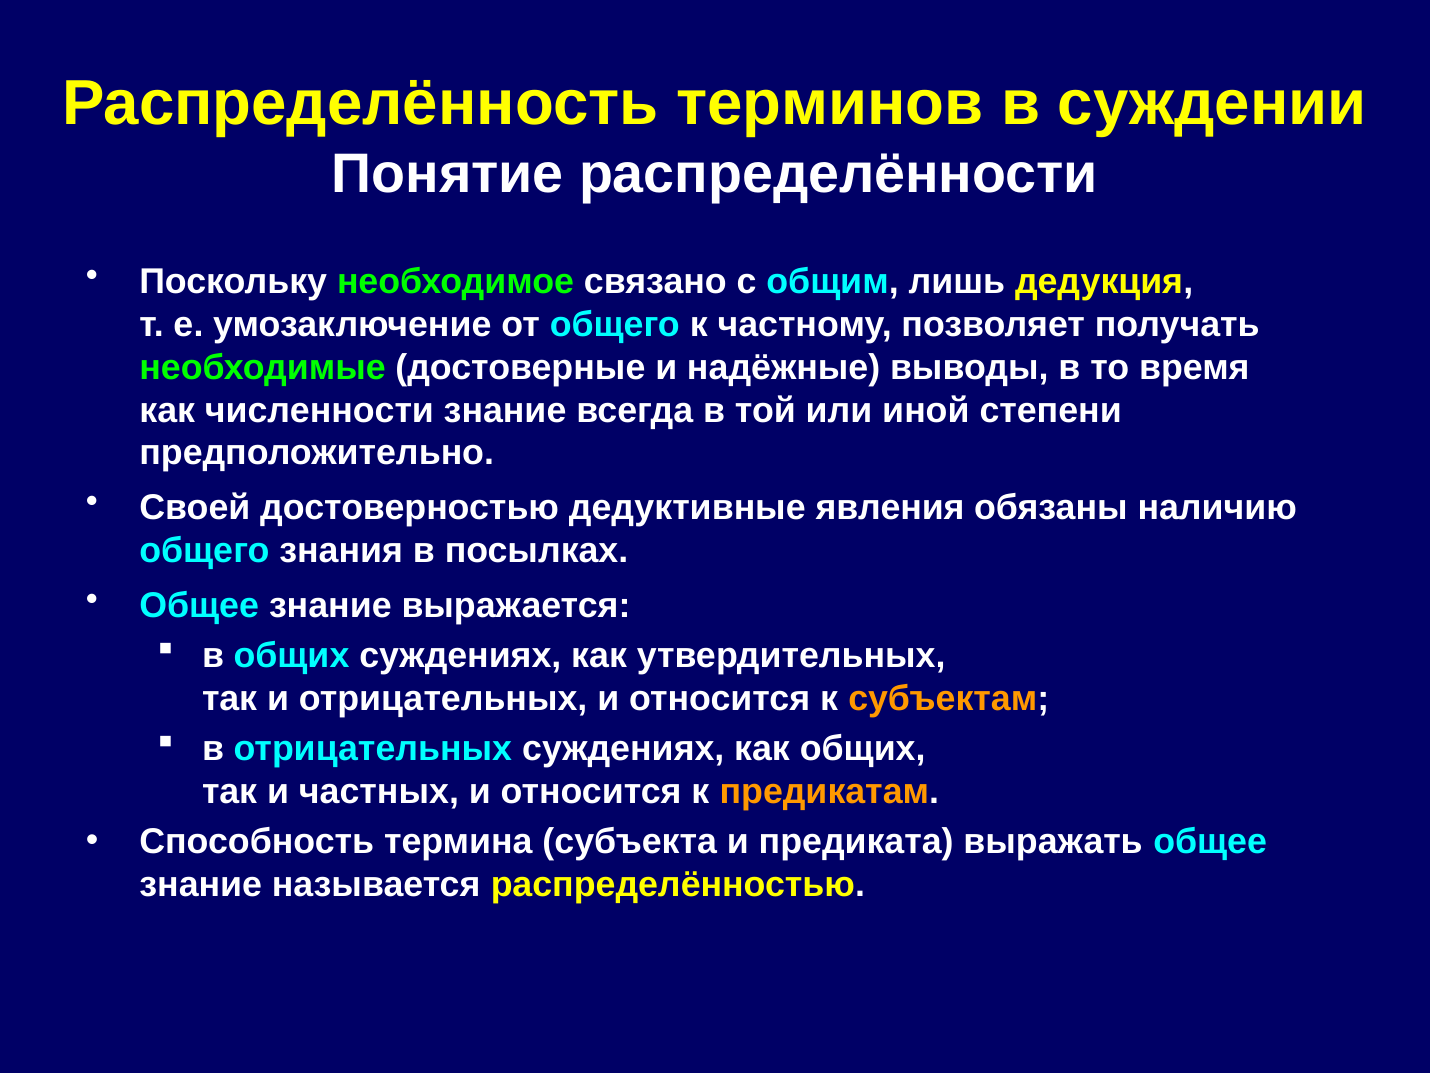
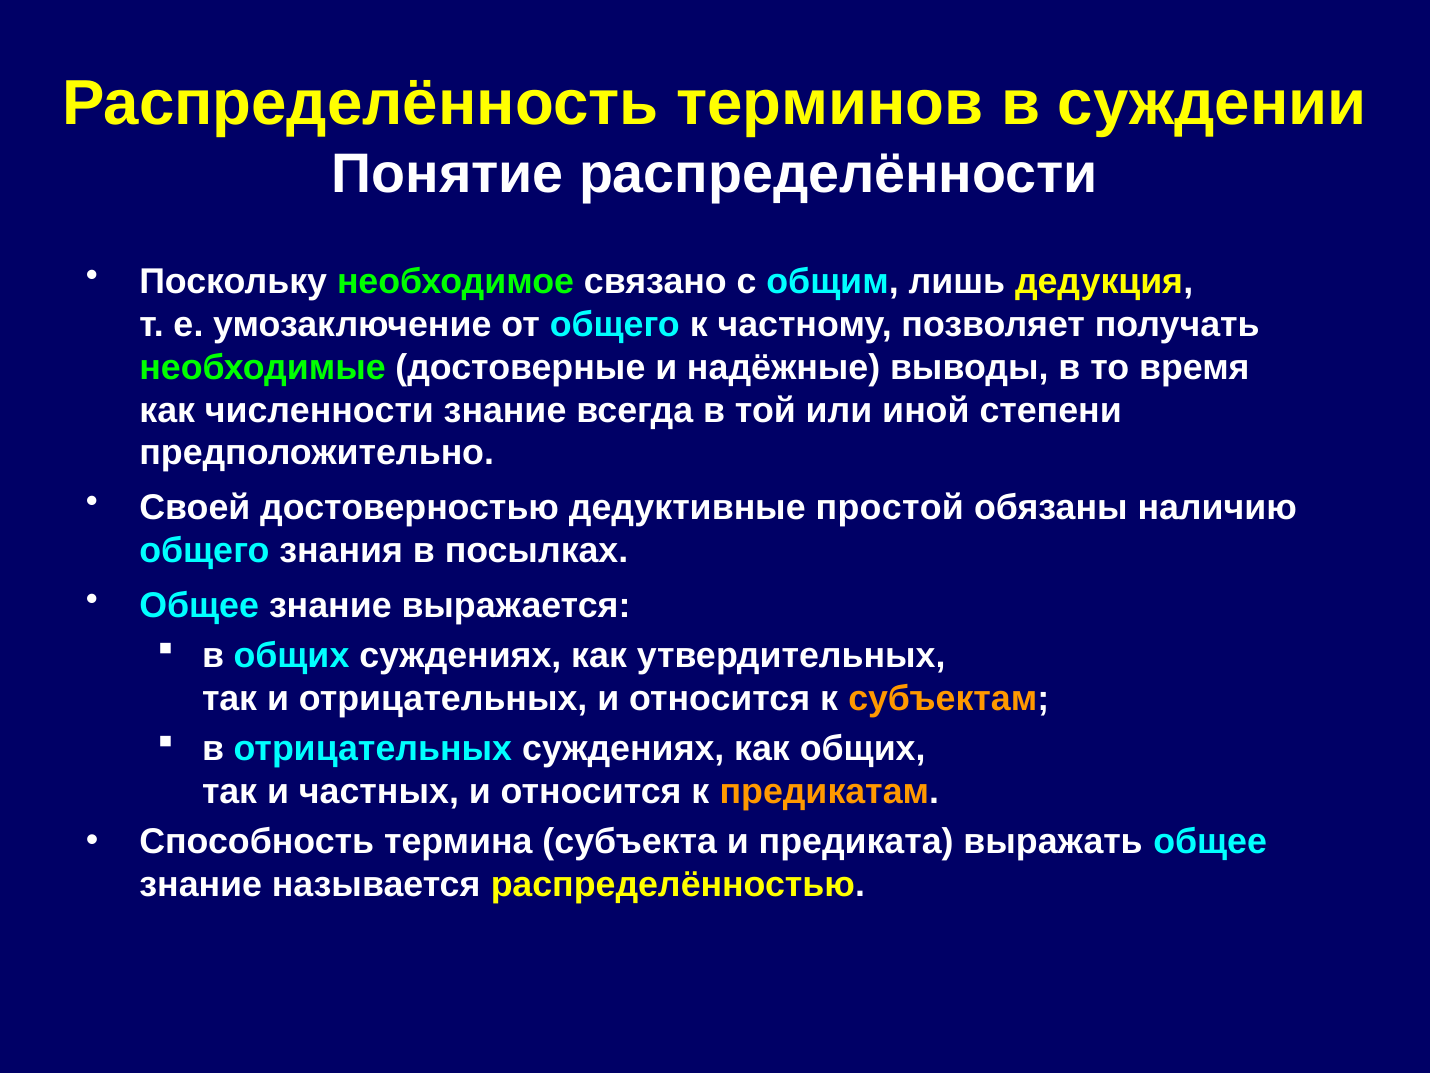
явления: явления -> простой
